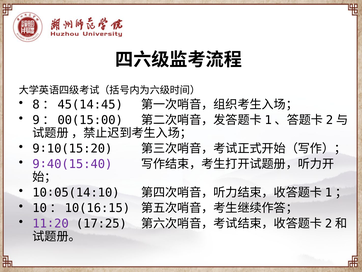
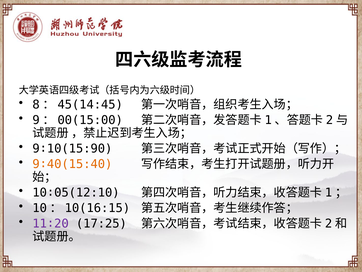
9∶10(15:20: 9∶10(15:20 -> 9∶10(15:90
9∶40(15:40 colour: purple -> orange
10∶05(14:10: 10∶05(14:10 -> 10∶05(12:10
